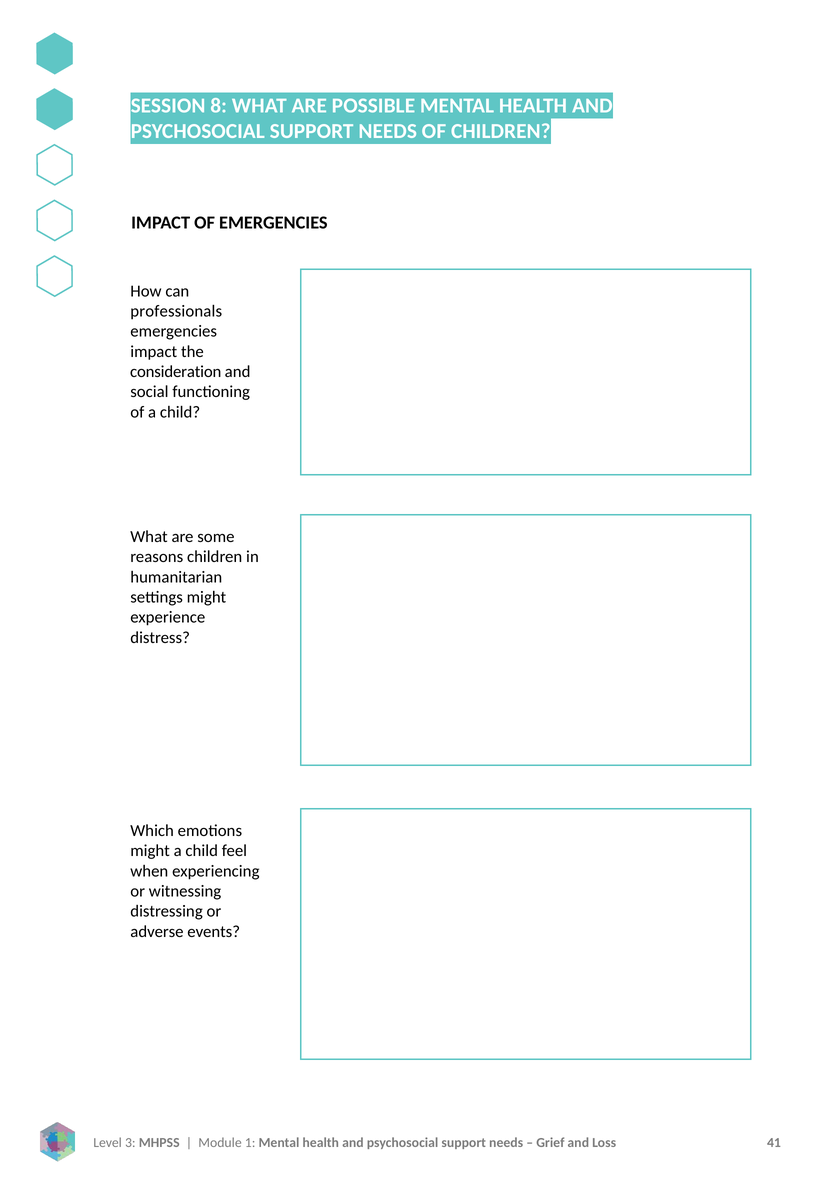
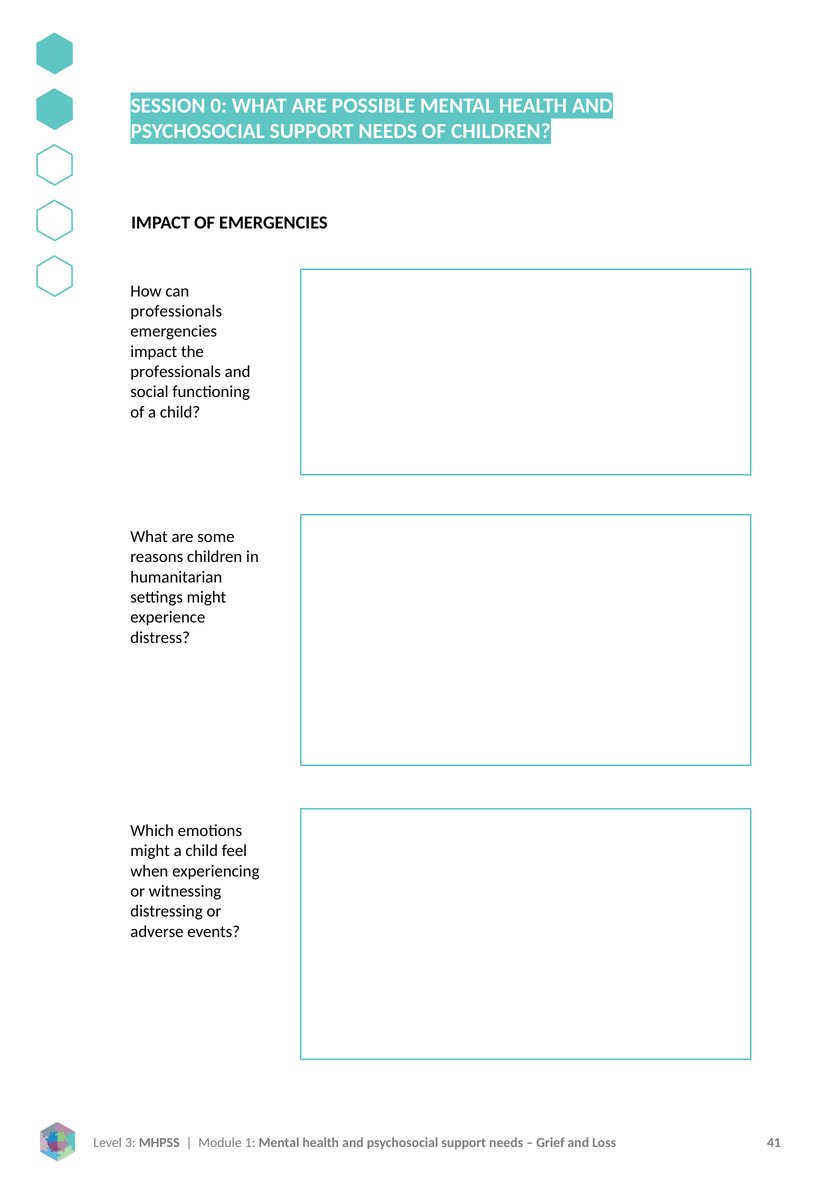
8: 8 -> 0
consideration at (176, 371): consideration -> professionals
